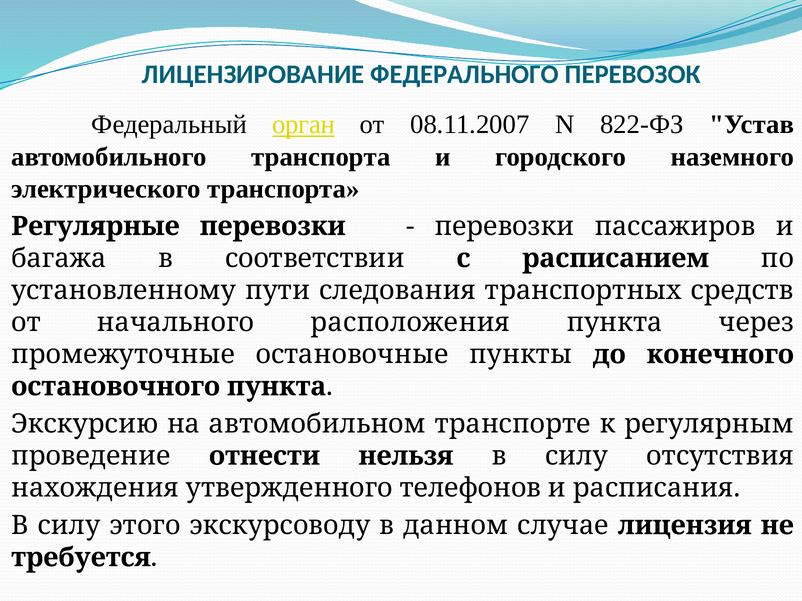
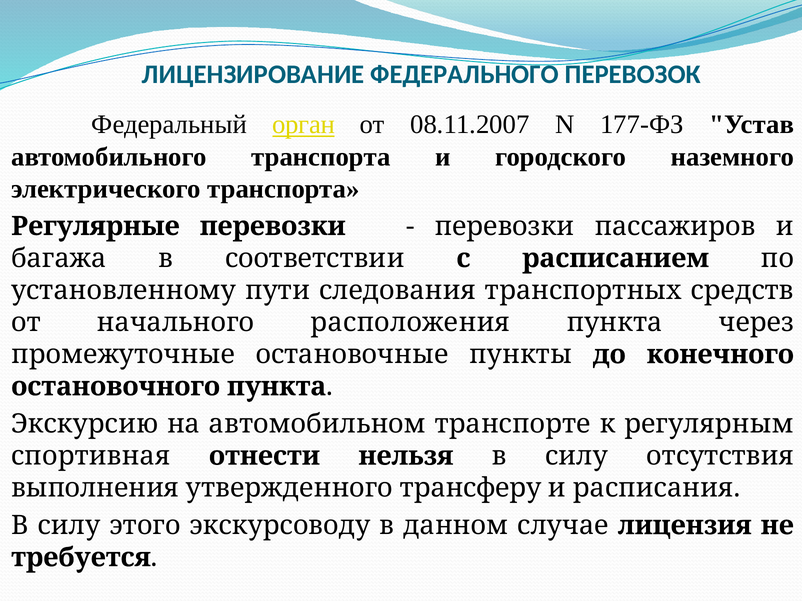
822-ФЗ: 822-ФЗ -> 177-ФЗ
проведение: проведение -> спортивная
нахождения: нахождения -> выполнения
телефонов: телефонов -> трансферу
